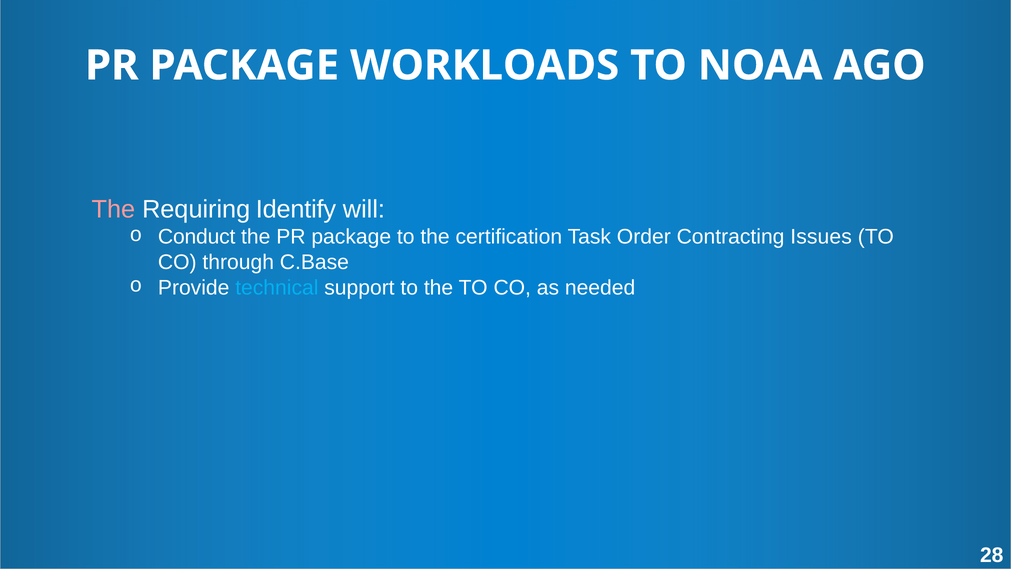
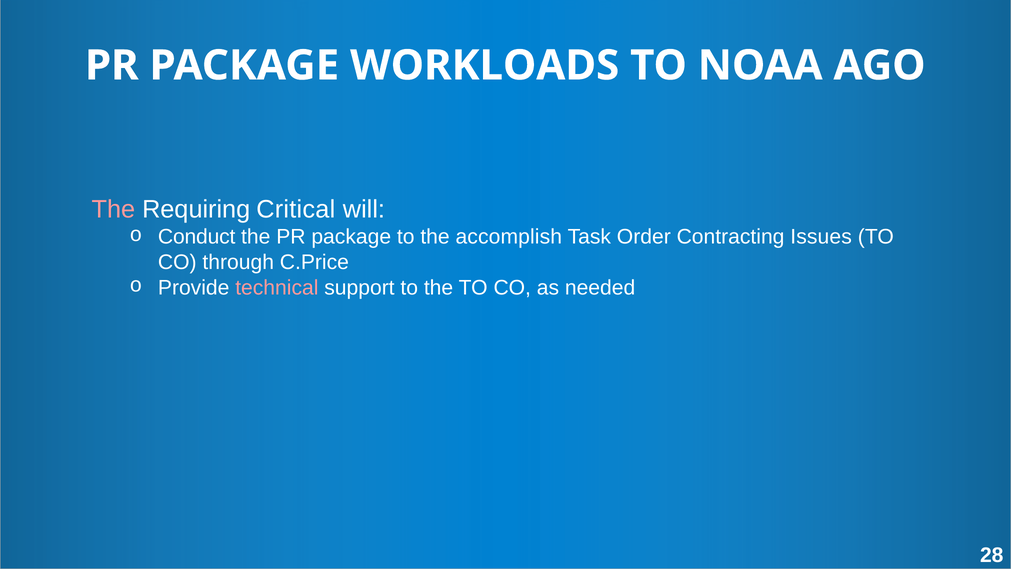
Identify: Identify -> Critical
certification: certification -> accomplish
C.Base: C.Base -> C.Price
technical colour: light blue -> pink
